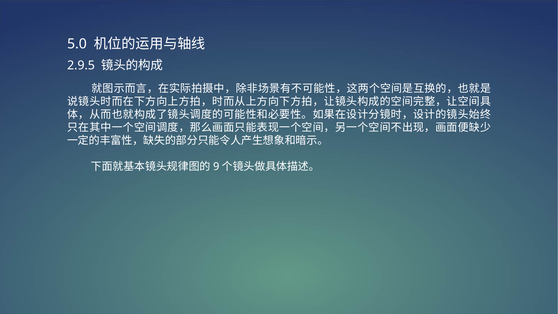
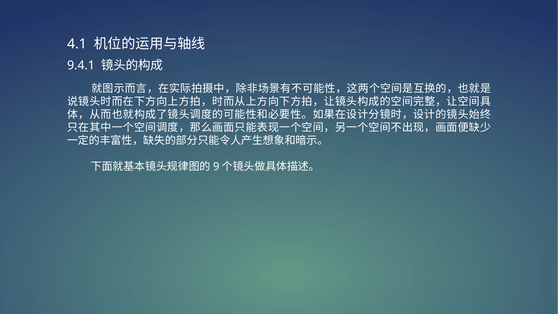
5.0: 5.0 -> 4.1
2.9.5: 2.9.5 -> 9.4.1
